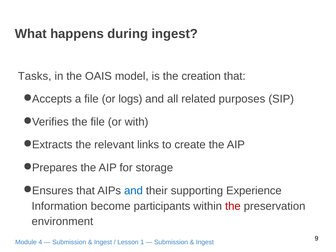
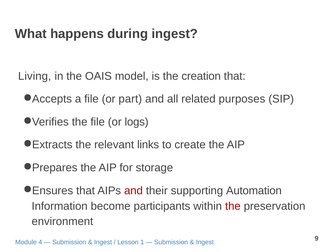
Tasks: Tasks -> Living
logs: logs -> part
with: with -> logs
and at (133, 191) colour: blue -> red
Experience: Experience -> Automation
